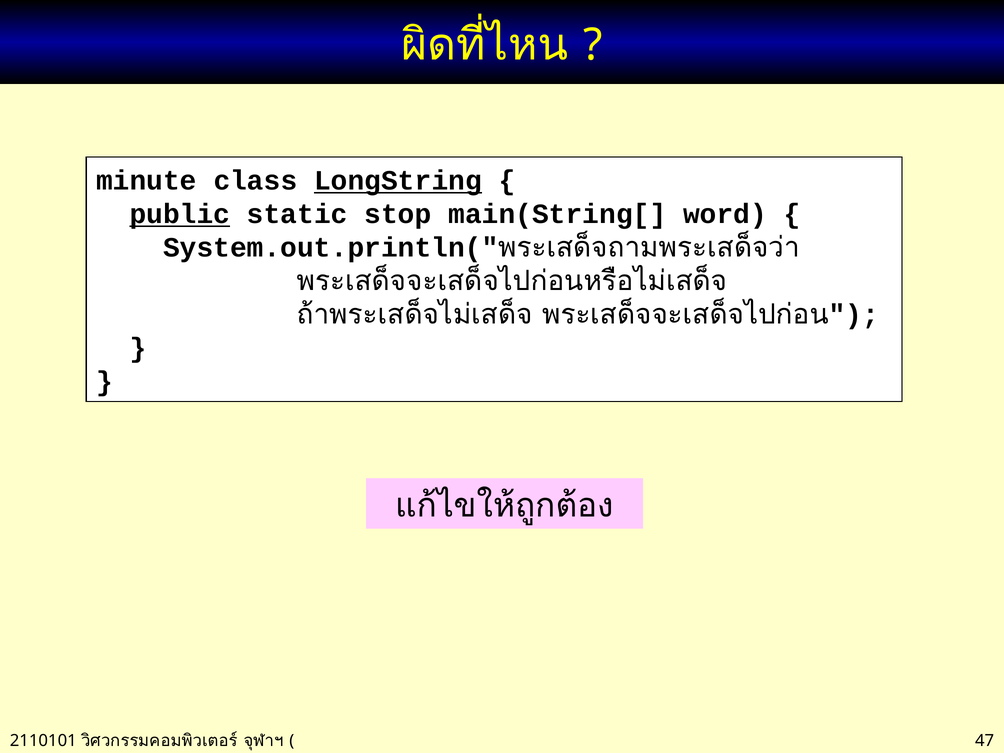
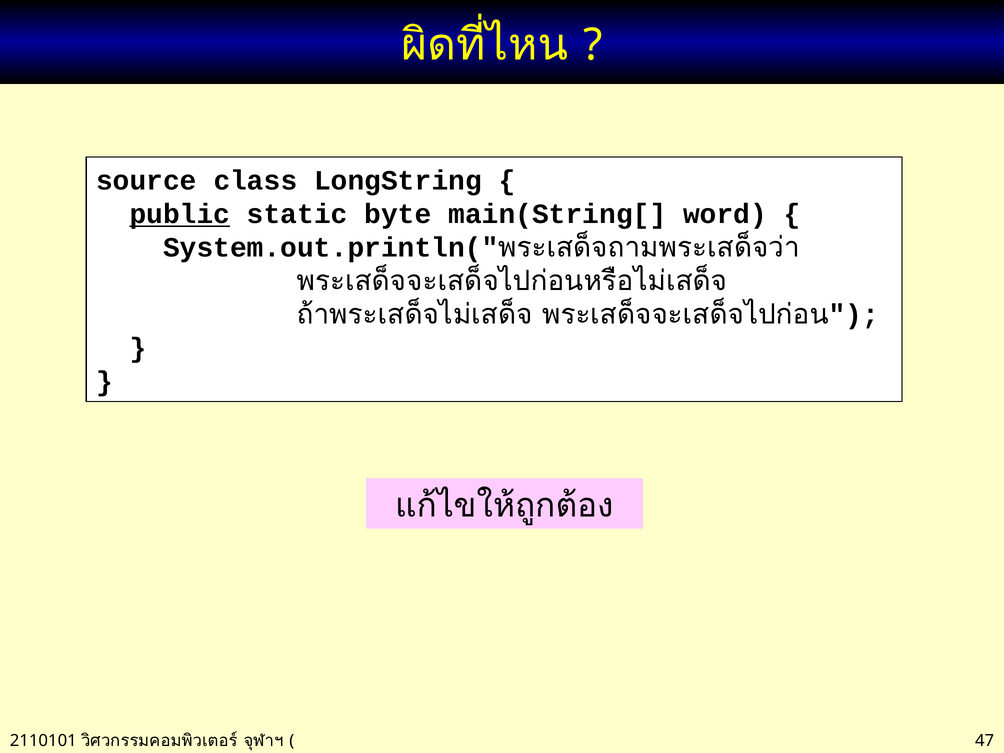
minute: minute -> source
LongString underline: present -> none
stop: stop -> byte
